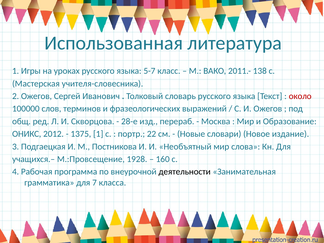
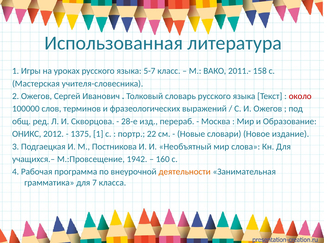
138: 138 -> 158
1928: 1928 -> 1942
деятельности colour: black -> orange
